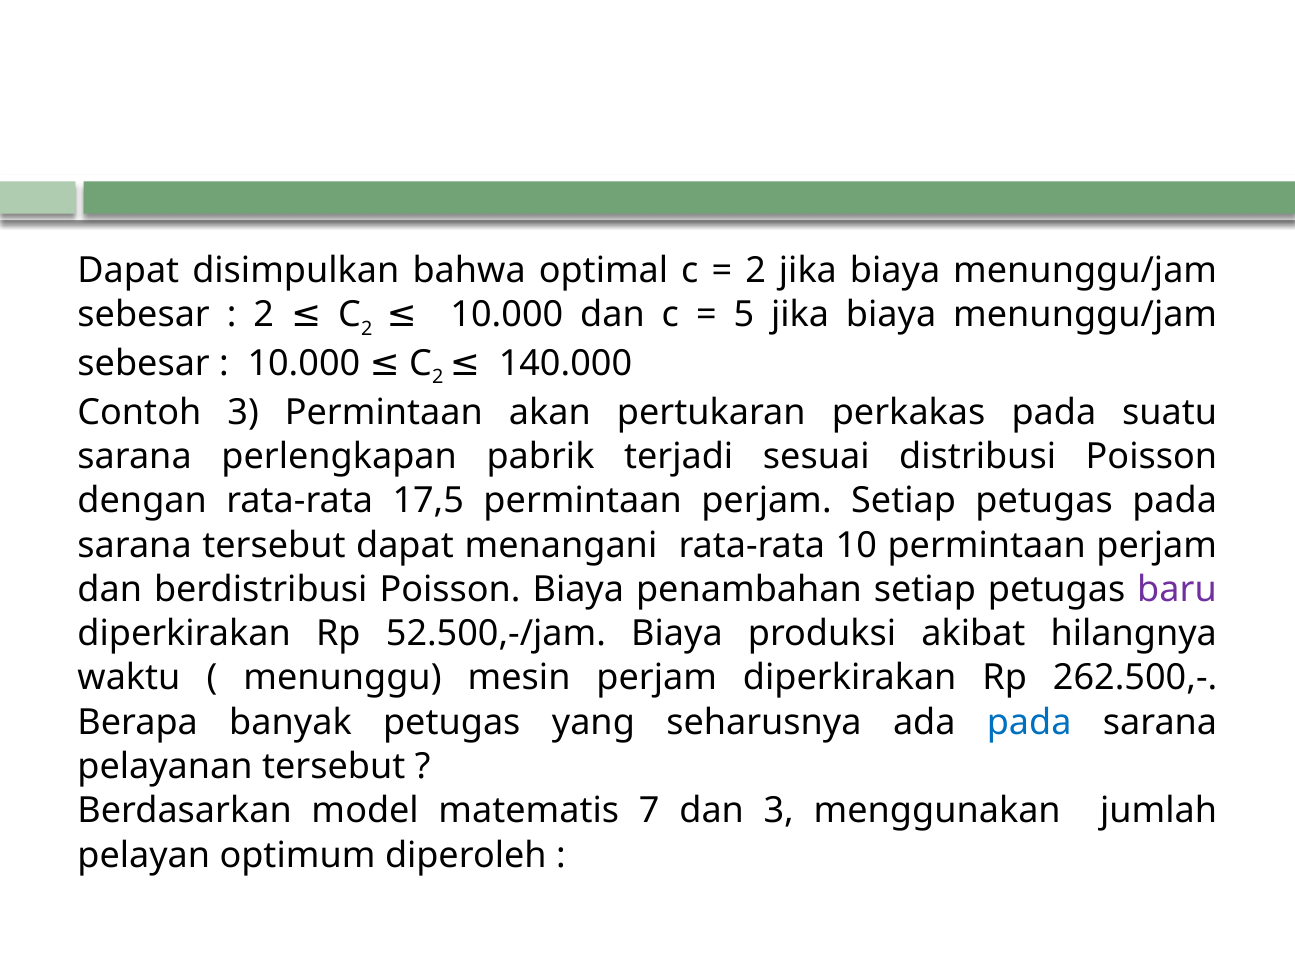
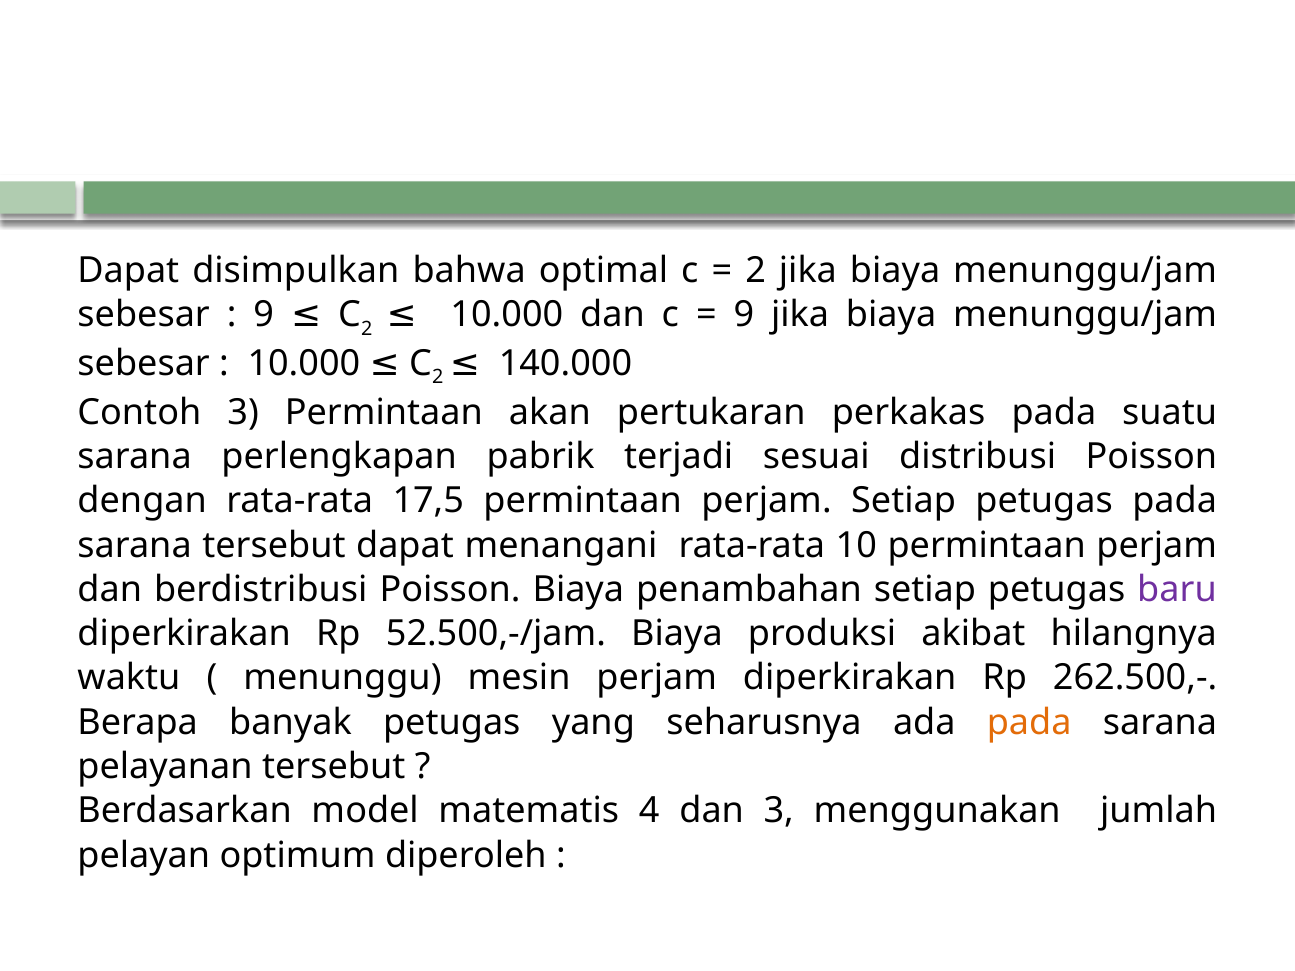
5 at (744, 315): 5 -> 9
2 at (264, 315): 2 -> 9
pada at (1029, 722) colour: blue -> orange
7: 7 -> 4
